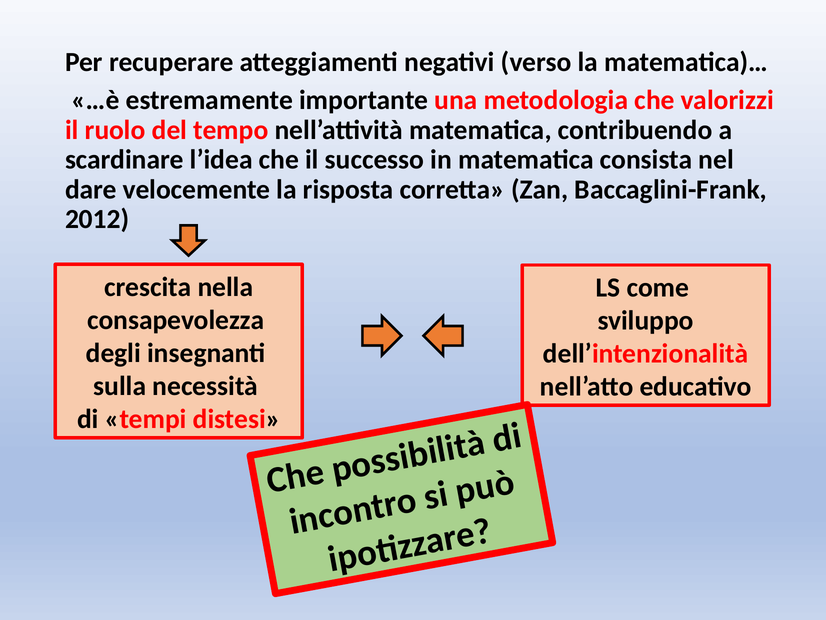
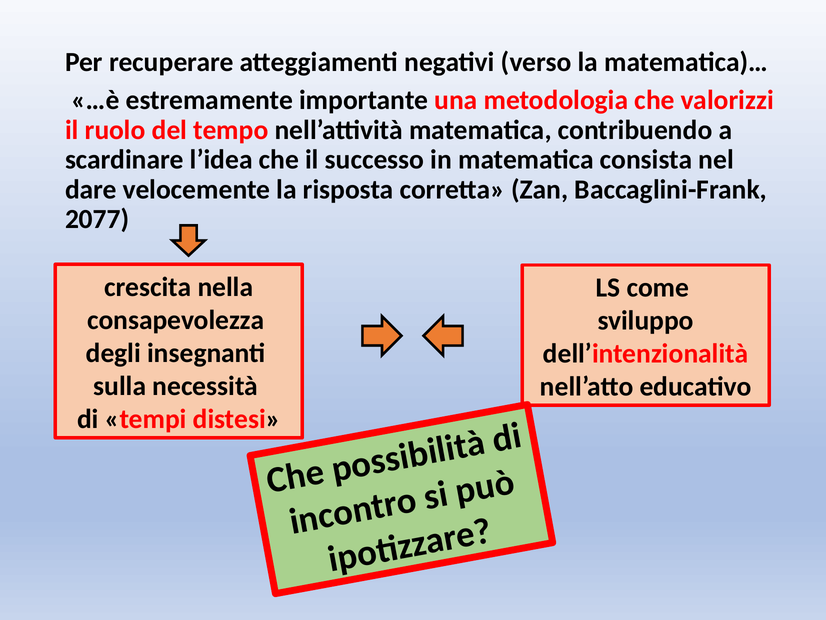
2012: 2012 -> 2077
